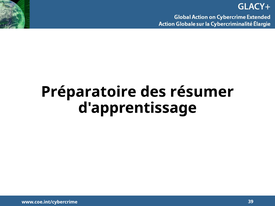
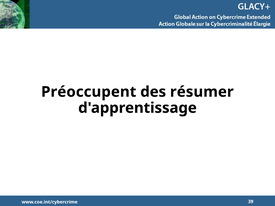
Préparatoire: Préparatoire -> Préoccupent
